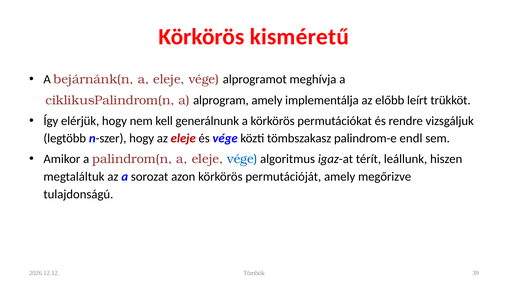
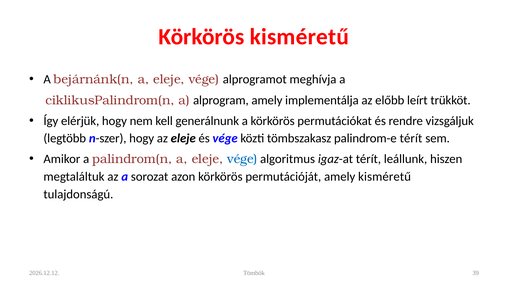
eleje at (183, 138) colour: red -> black
palindrom-e endl: endl -> térít
amely megőrizve: megőrizve -> kisméretű
